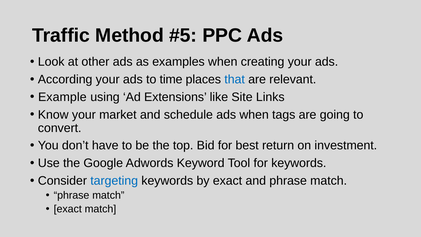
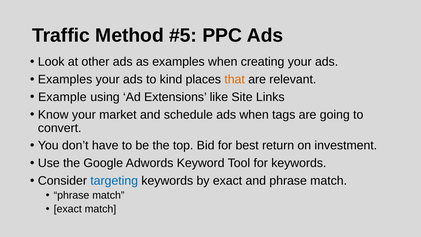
According at (65, 79): According -> Examples
time: time -> kind
that colour: blue -> orange
